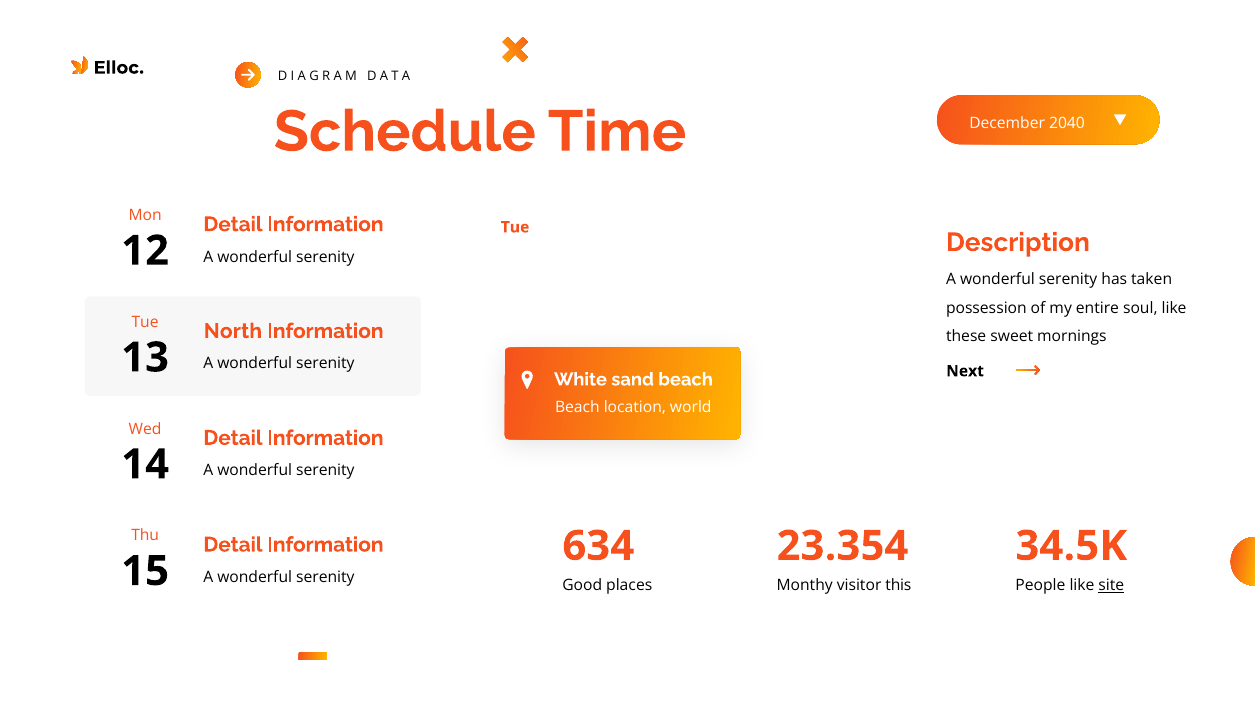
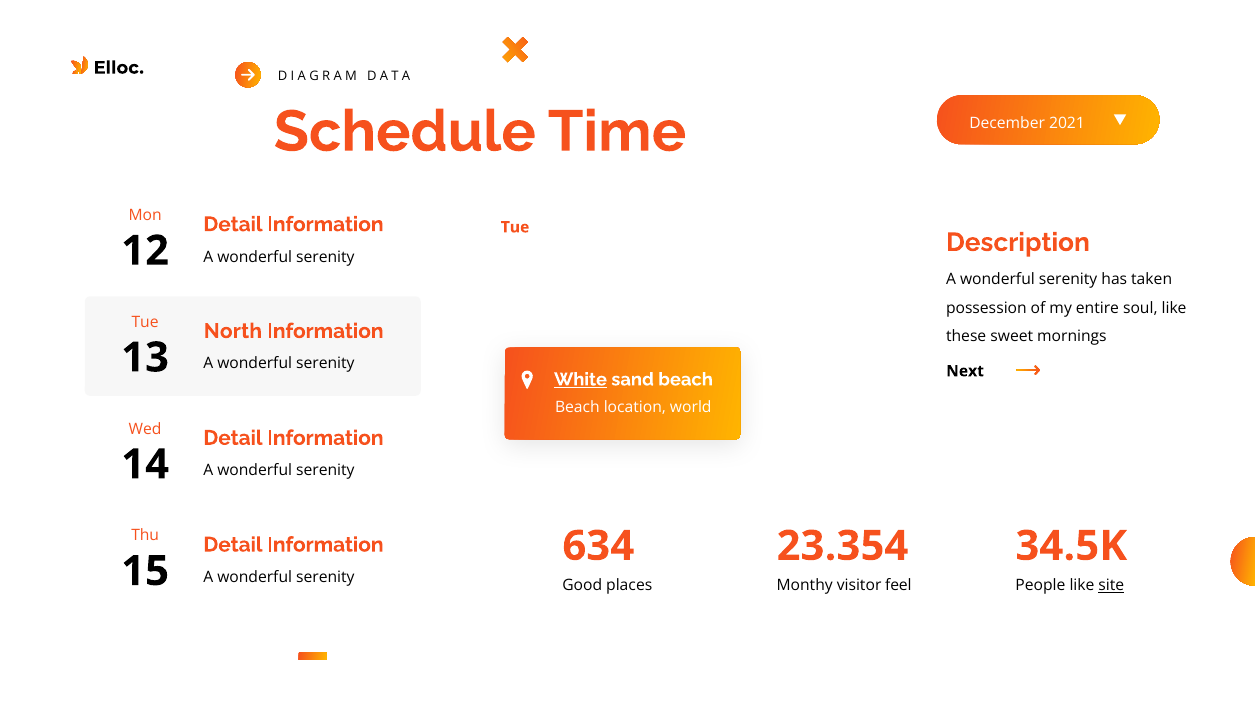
2040: 2040 -> 2021
White underline: none -> present
this: this -> feel
